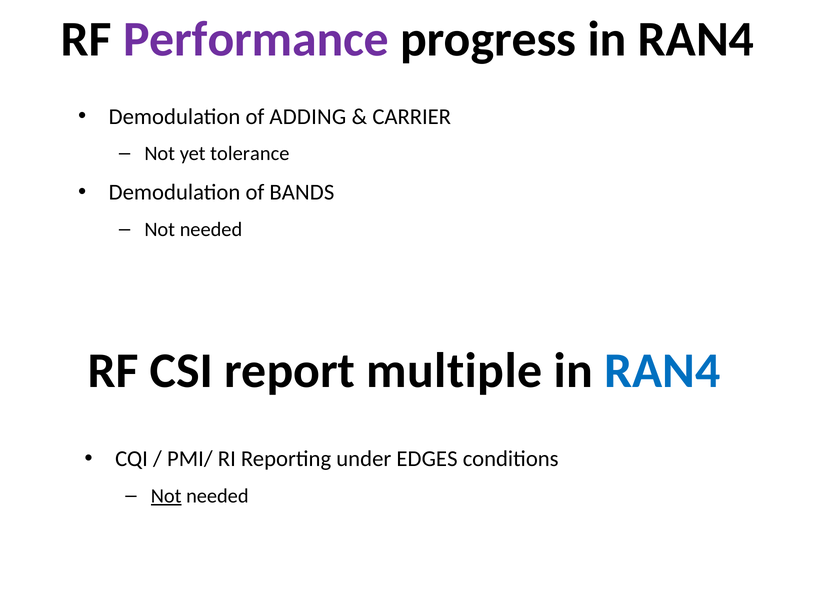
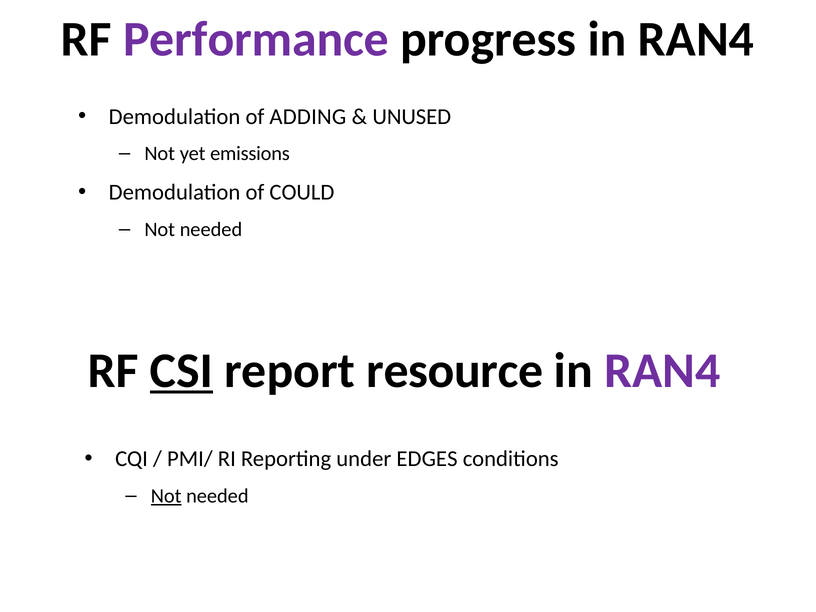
CARRIER: CARRIER -> UNUSED
tolerance: tolerance -> emissions
BANDS: BANDS -> COULD
CSI underline: none -> present
multiple: multiple -> resource
RAN4 at (662, 371) colour: blue -> purple
